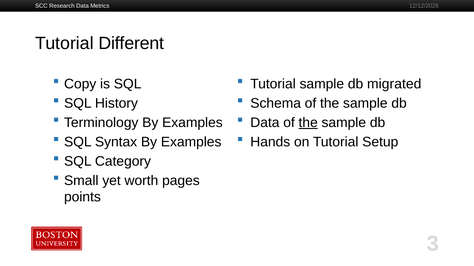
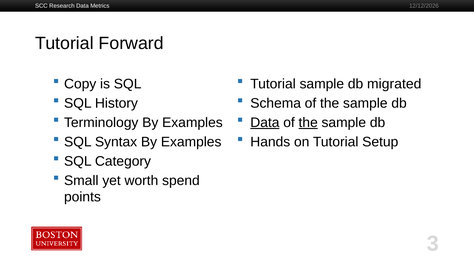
Different: Different -> Forward
Data at (265, 123) underline: none -> present
pages: pages -> spend
